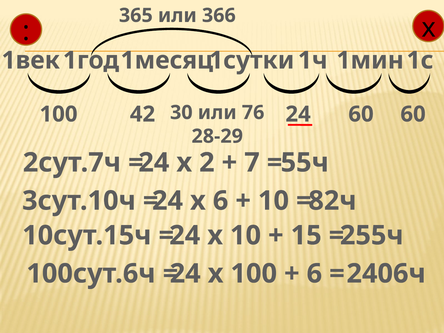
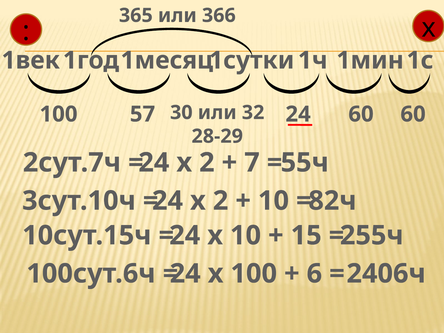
42: 42 -> 57
76: 76 -> 32
6 at (221, 201): 6 -> 2
